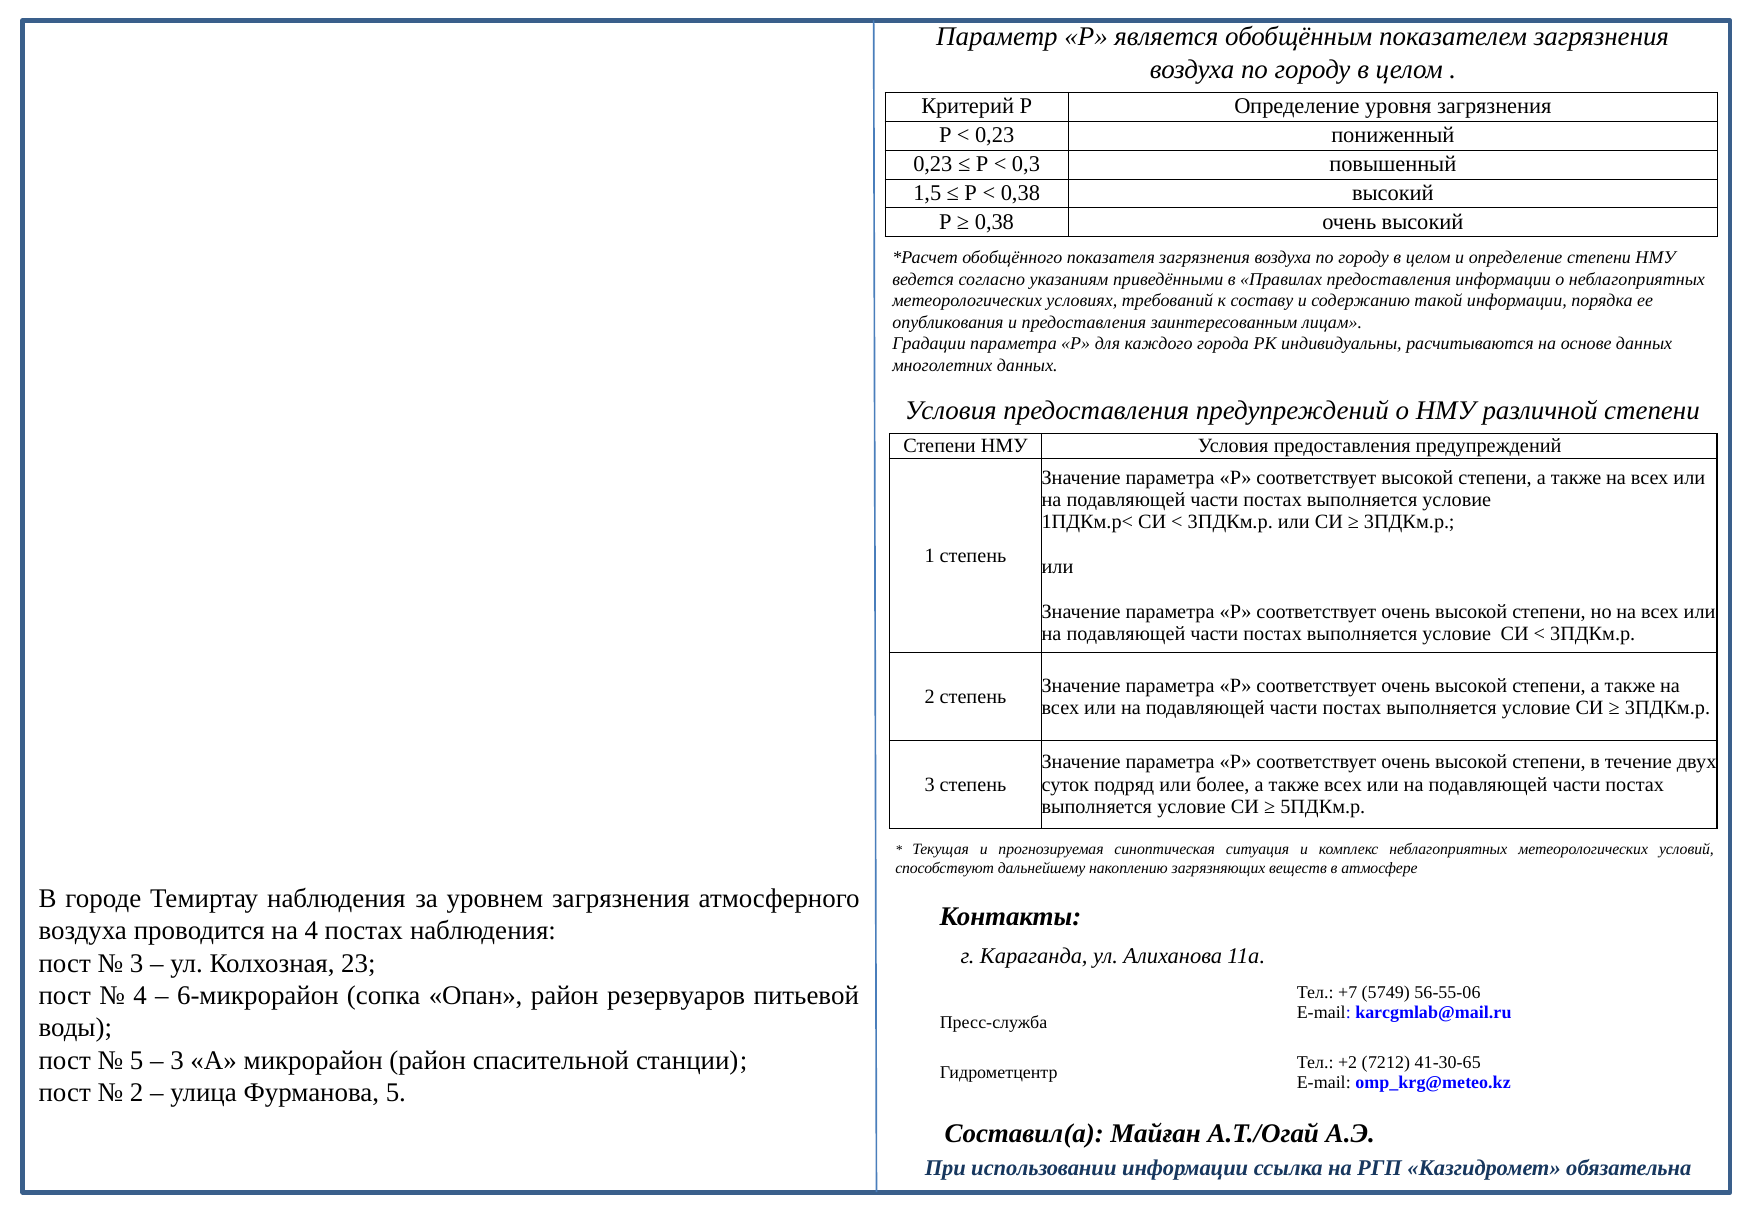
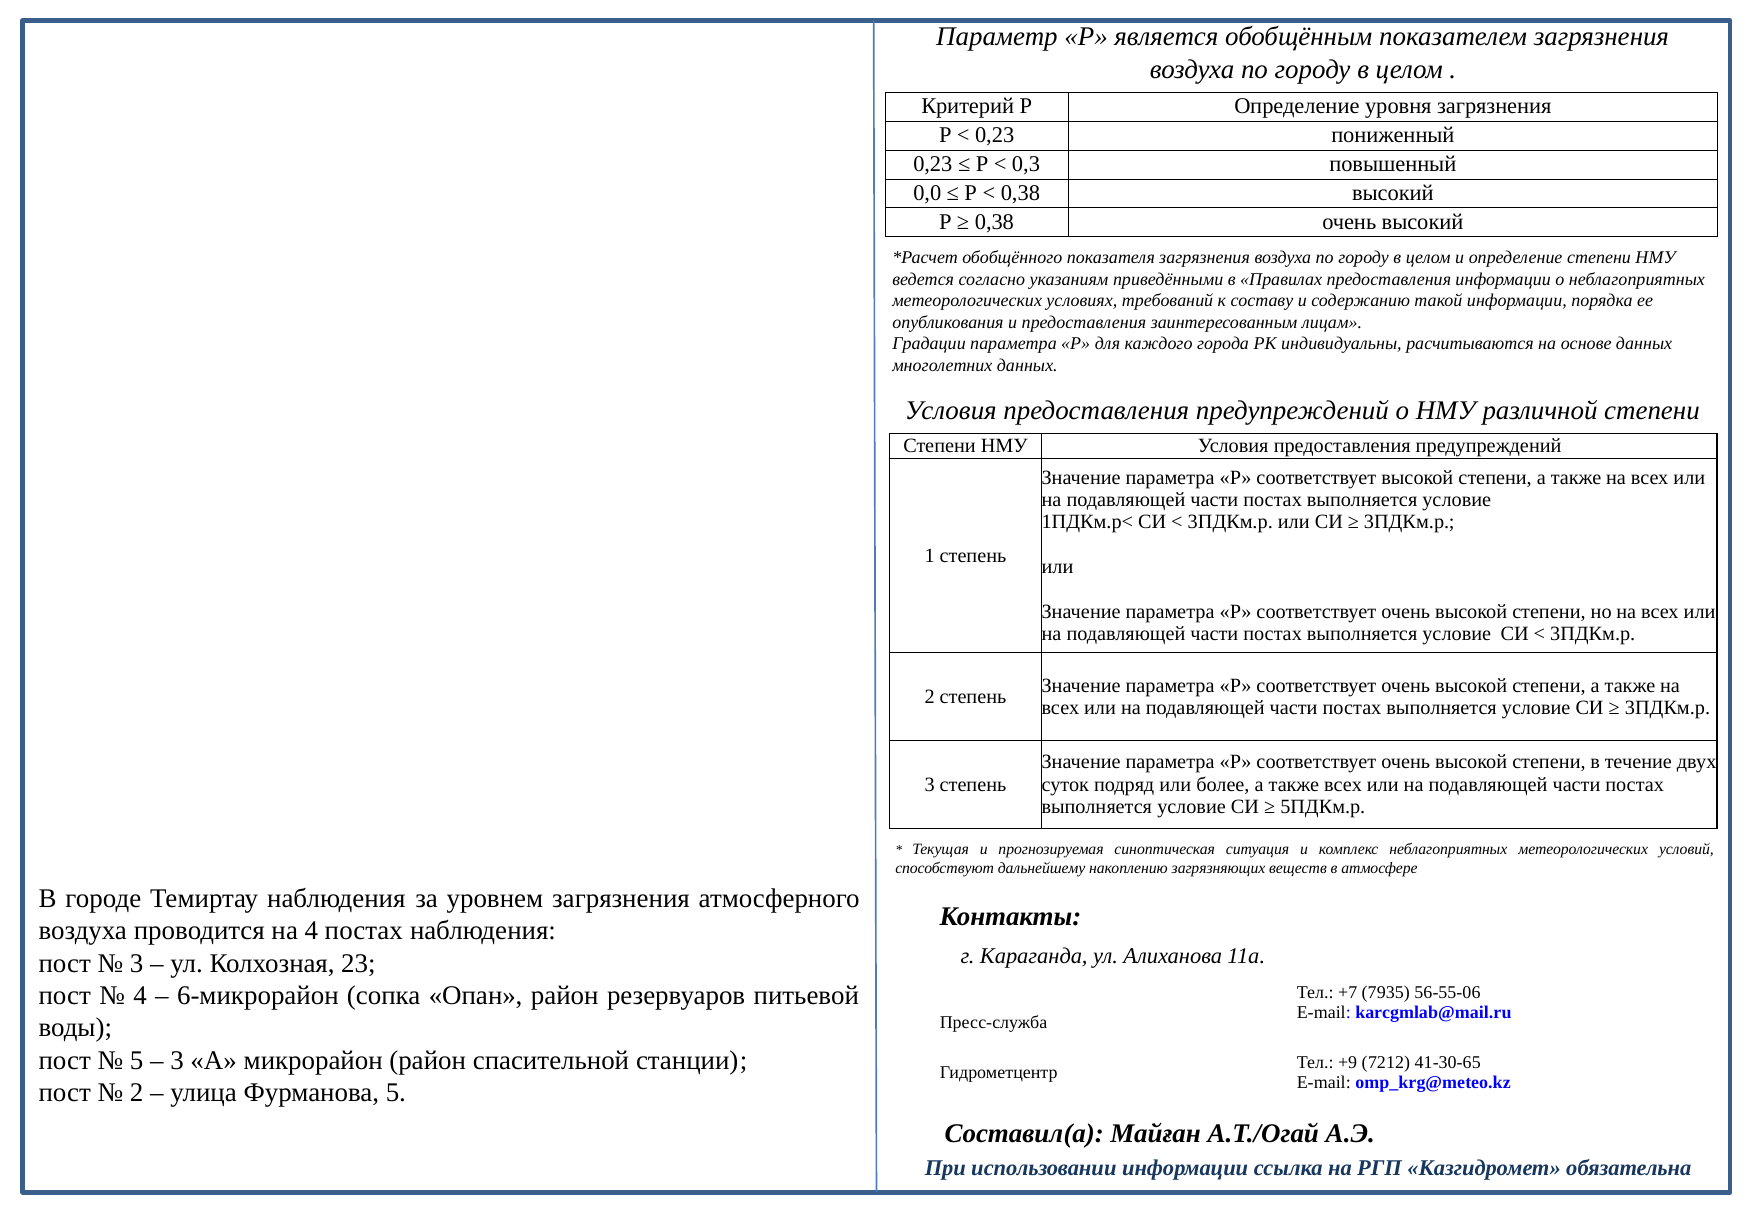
1,5: 1,5 -> 0,0
5749: 5749 -> 7935
+2: +2 -> +9
